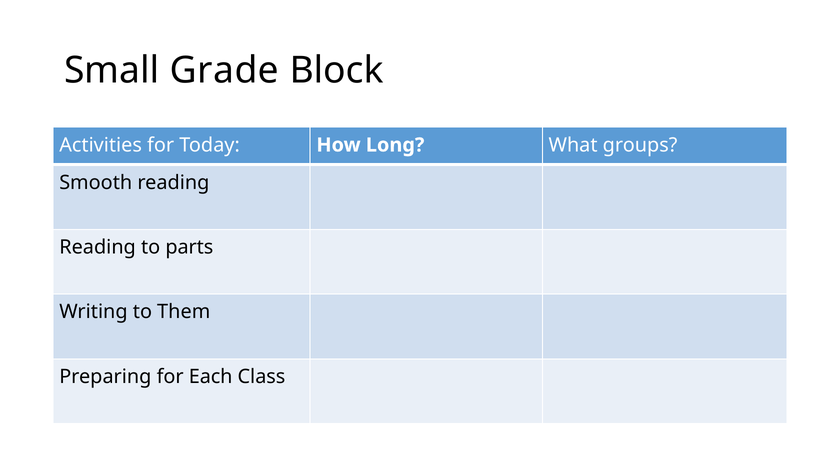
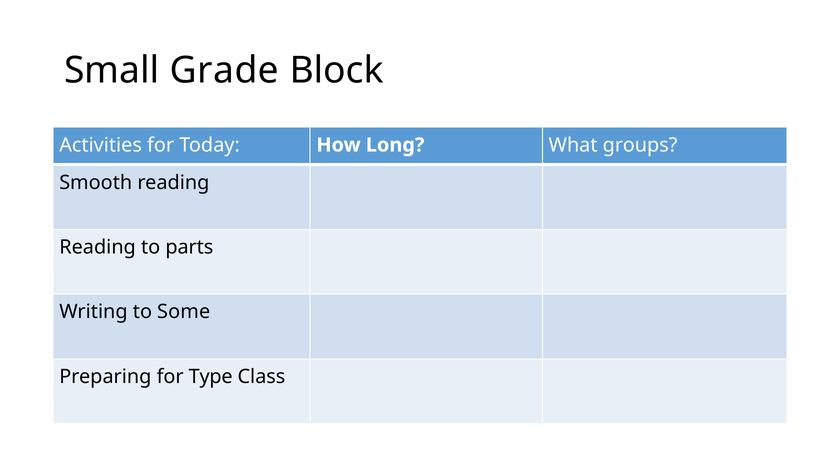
Them: Them -> Some
Each: Each -> Type
